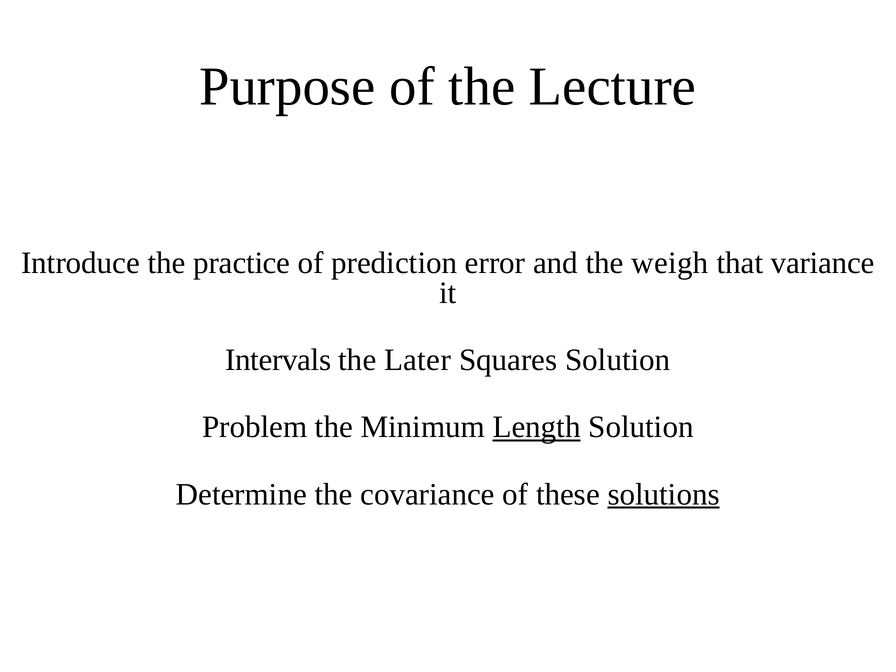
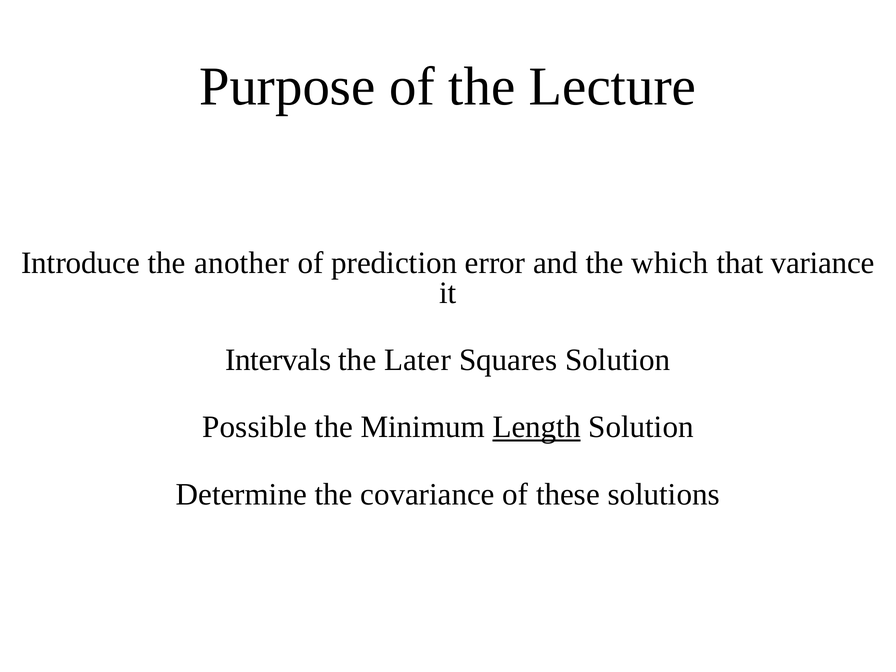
practice: practice -> another
weigh: weigh -> which
Problem: Problem -> Possible
solutions underline: present -> none
